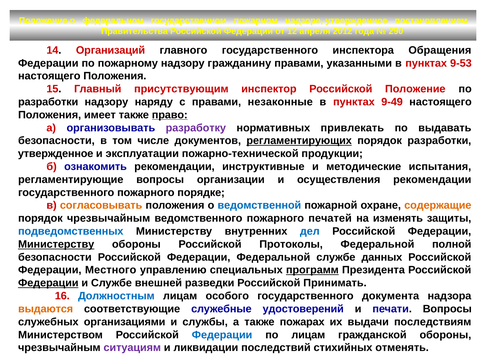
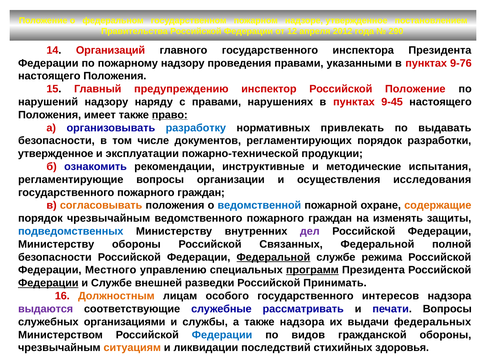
инспектора Обращения: Обращения -> Президента
гражданину: гражданину -> проведения
9-53: 9-53 -> 9-76
присутствующим: присутствующим -> предупреждению
разработки at (48, 102): разработки -> нарушений
незаконные: незаконные -> нарушениях
9-49: 9-49 -> 9-45
разработку colour: purple -> blue
регламентирующих underline: present -> none
осуществления рекомендации: рекомендации -> исследования
государственного пожарного порядке: порядке -> граждан
ведомственного пожарного печатей: печатей -> граждан
дел colour: blue -> purple
Министерству at (56, 245) underline: present -> none
Протоколы: Протоколы -> Связанных
Федеральной at (273, 258) underline: none -> present
данных: данных -> режима
Должностным colour: blue -> orange
документа: документа -> интересов
выдаются colour: orange -> purple
удостоверений: удостоверений -> рассматривать
также пожарах: пожарах -> надзора
последствиям: последствиям -> федеральных
по лицам: лицам -> видов
ситуациям colour: purple -> orange
отменять: отменять -> здоровья
